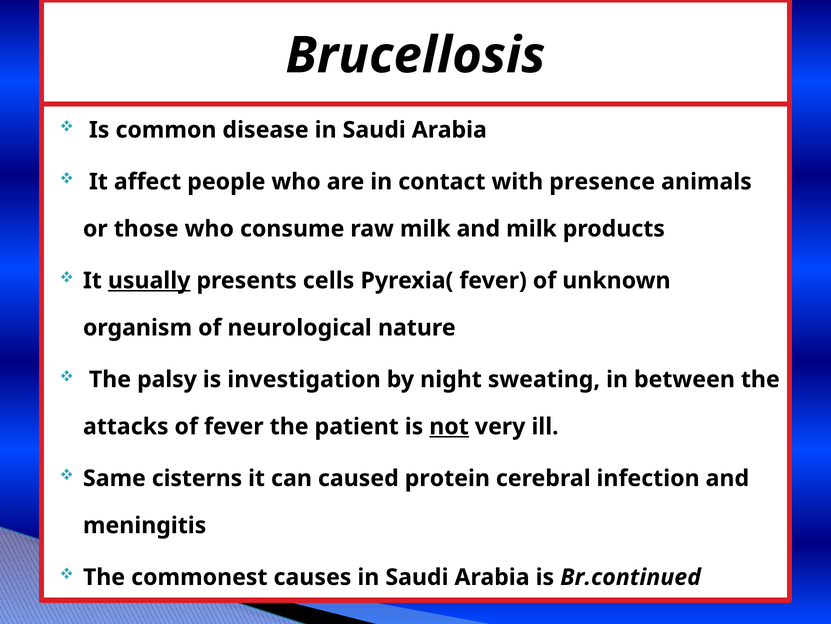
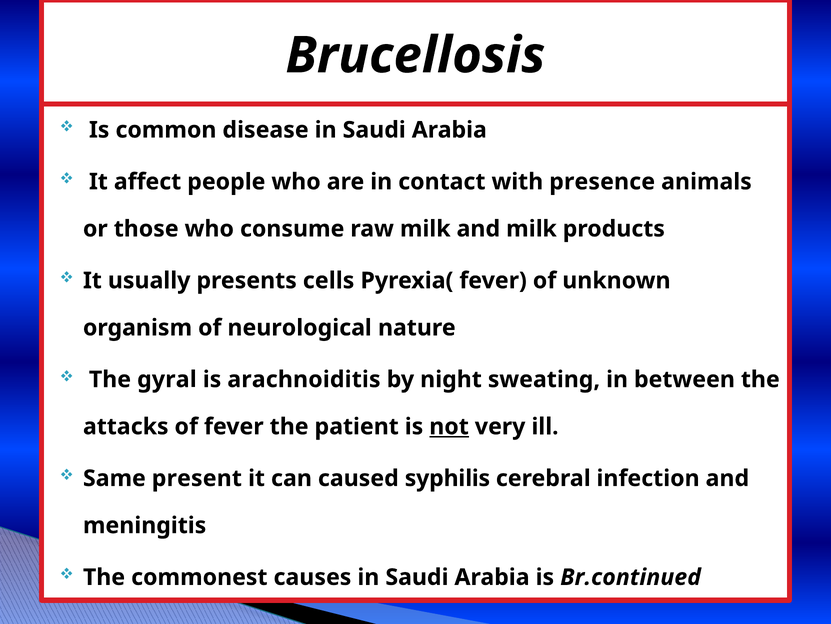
usually underline: present -> none
palsy: palsy -> gyral
investigation: investigation -> arachnoiditis
cisterns: cisterns -> present
protein: protein -> syphilis
